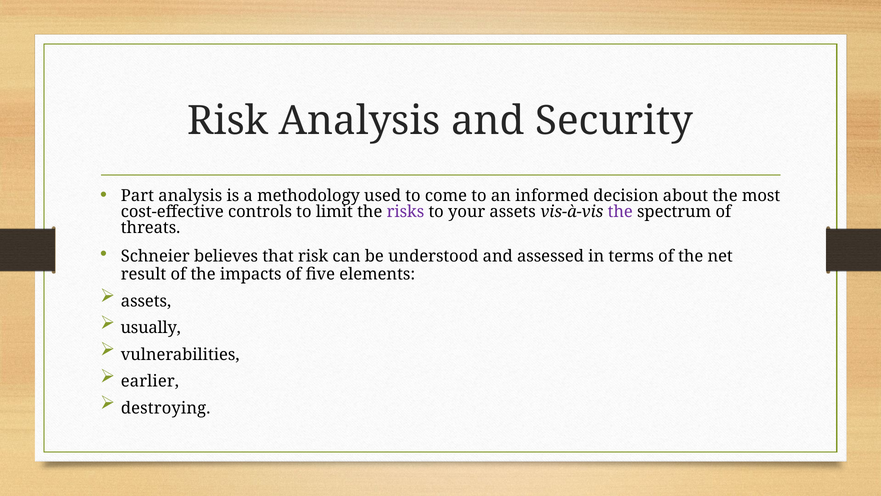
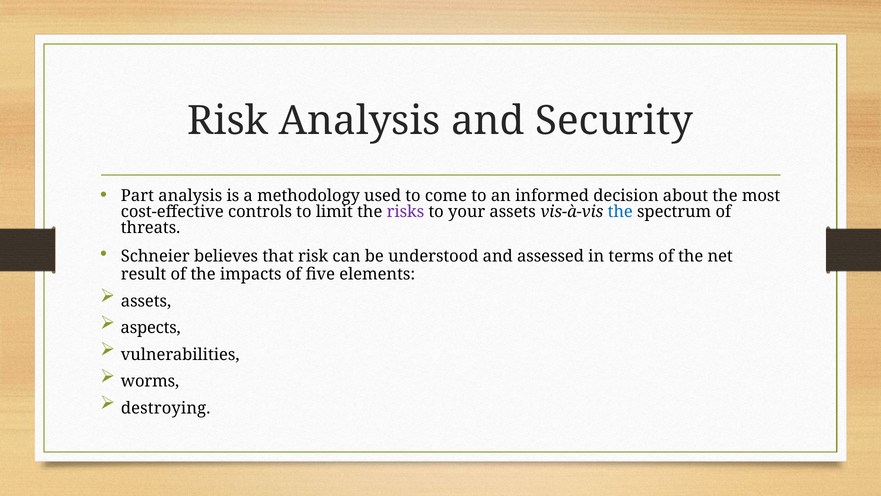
the at (620, 212) colour: purple -> blue
usually: usually -> aspects
earlier: earlier -> worms
